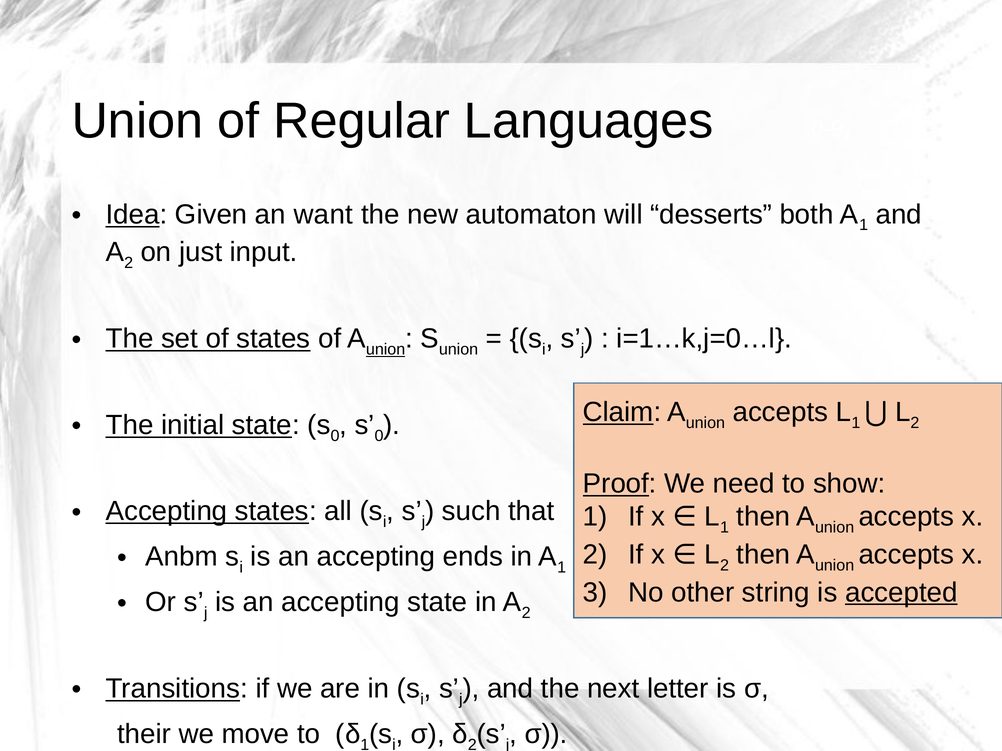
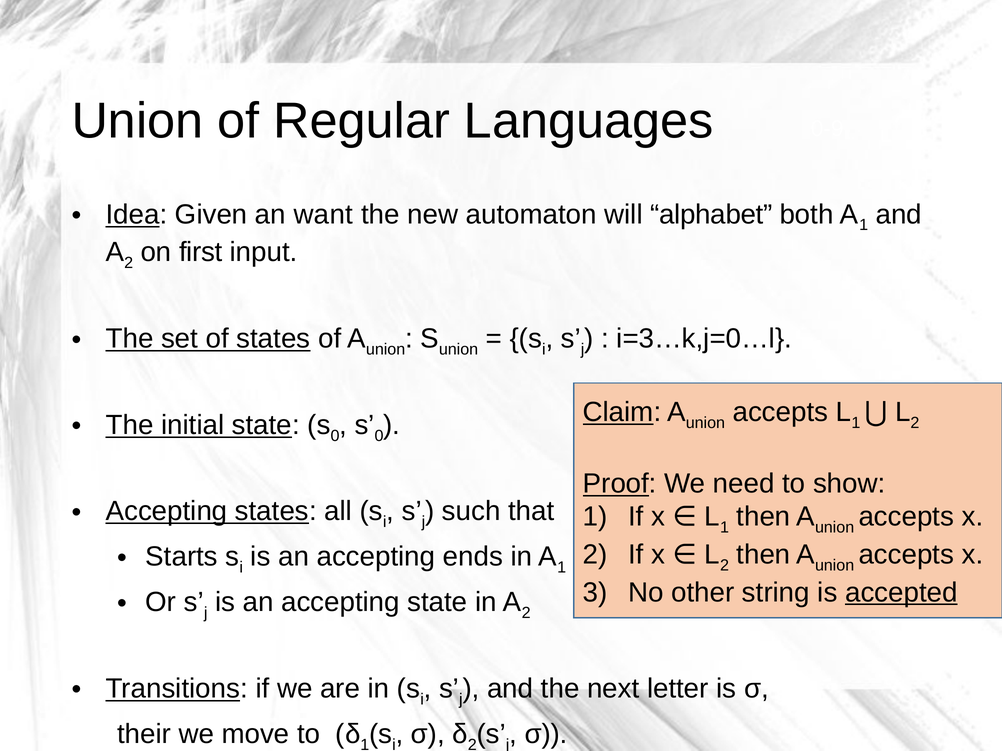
desserts: desserts -> alphabet
just: just -> first
union at (386, 350) underline: present -> none
i=1…k,j=0…l: i=1…k,j=0…l -> i=3…k,j=0…l
Anbm: Anbm -> Starts
